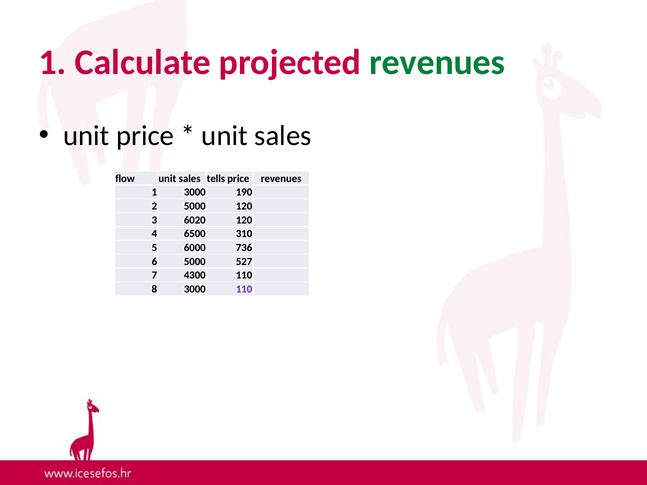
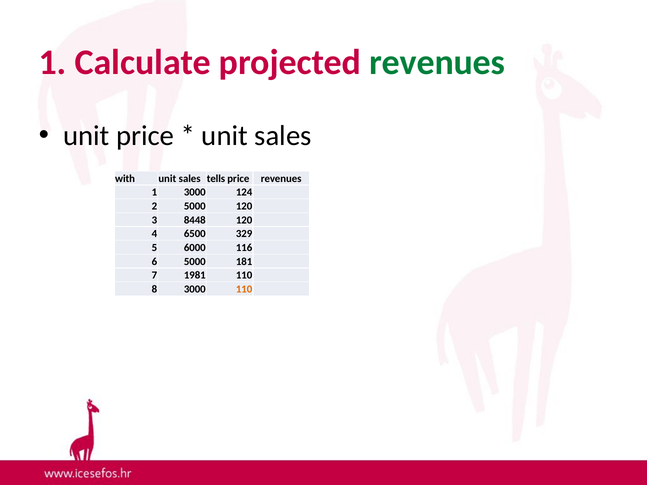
flow: flow -> with
190: 190 -> 124
6020: 6020 -> 8448
310: 310 -> 329
736: 736 -> 116
527: 527 -> 181
4300: 4300 -> 1981
110 at (244, 289) colour: purple -> orange
